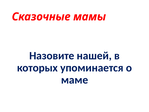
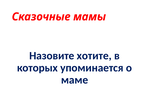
нашей: нашей -> хотите
